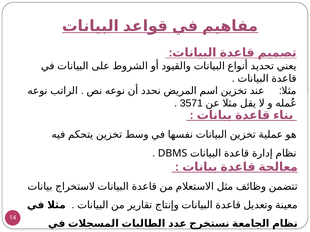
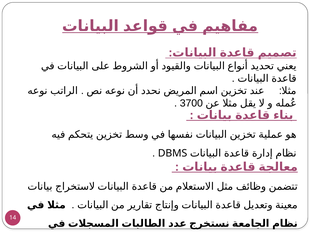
3571: 3571 -> 3700
